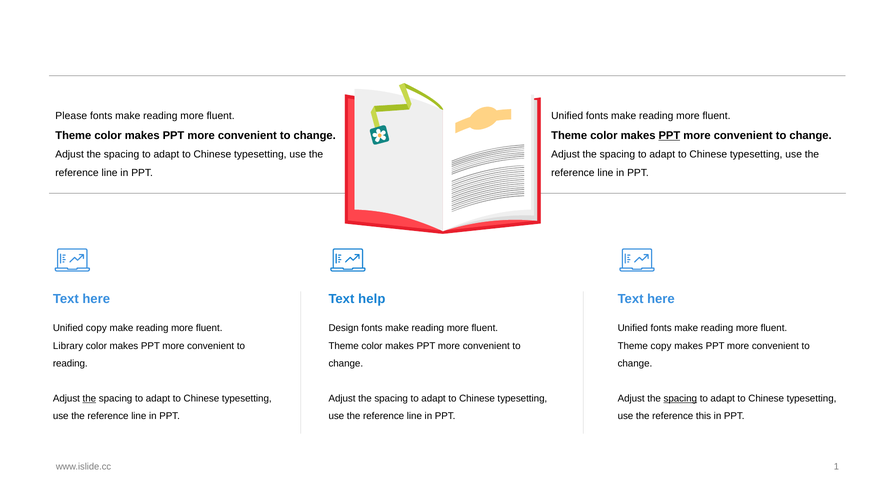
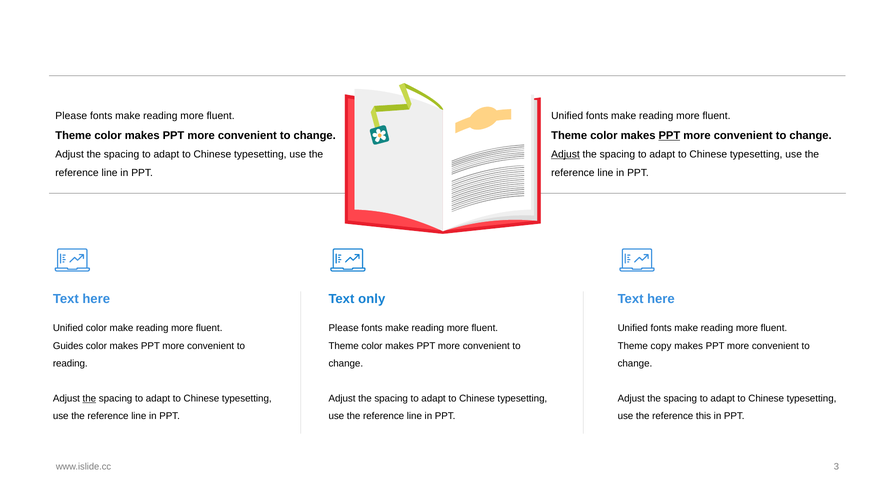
Adjust at (565, 154) underline: none -> present
help: help -> only
Unified copy: copy -> color
Design at (344, 328): Design -> Please
Library: Library -> Guides
spacing at (680, 398) underline: present -> none
1: 1 -> 3
